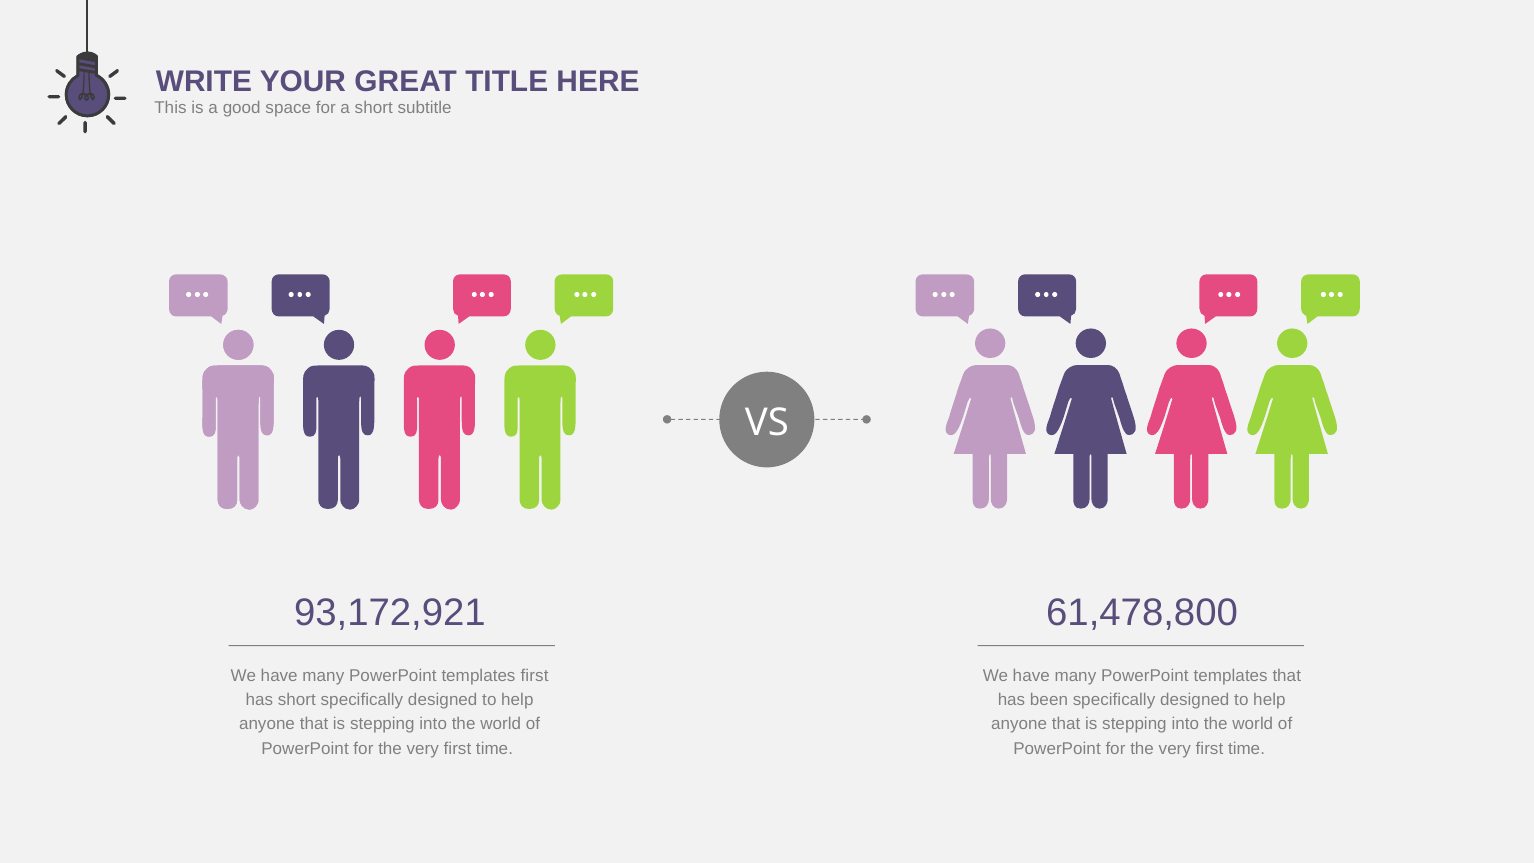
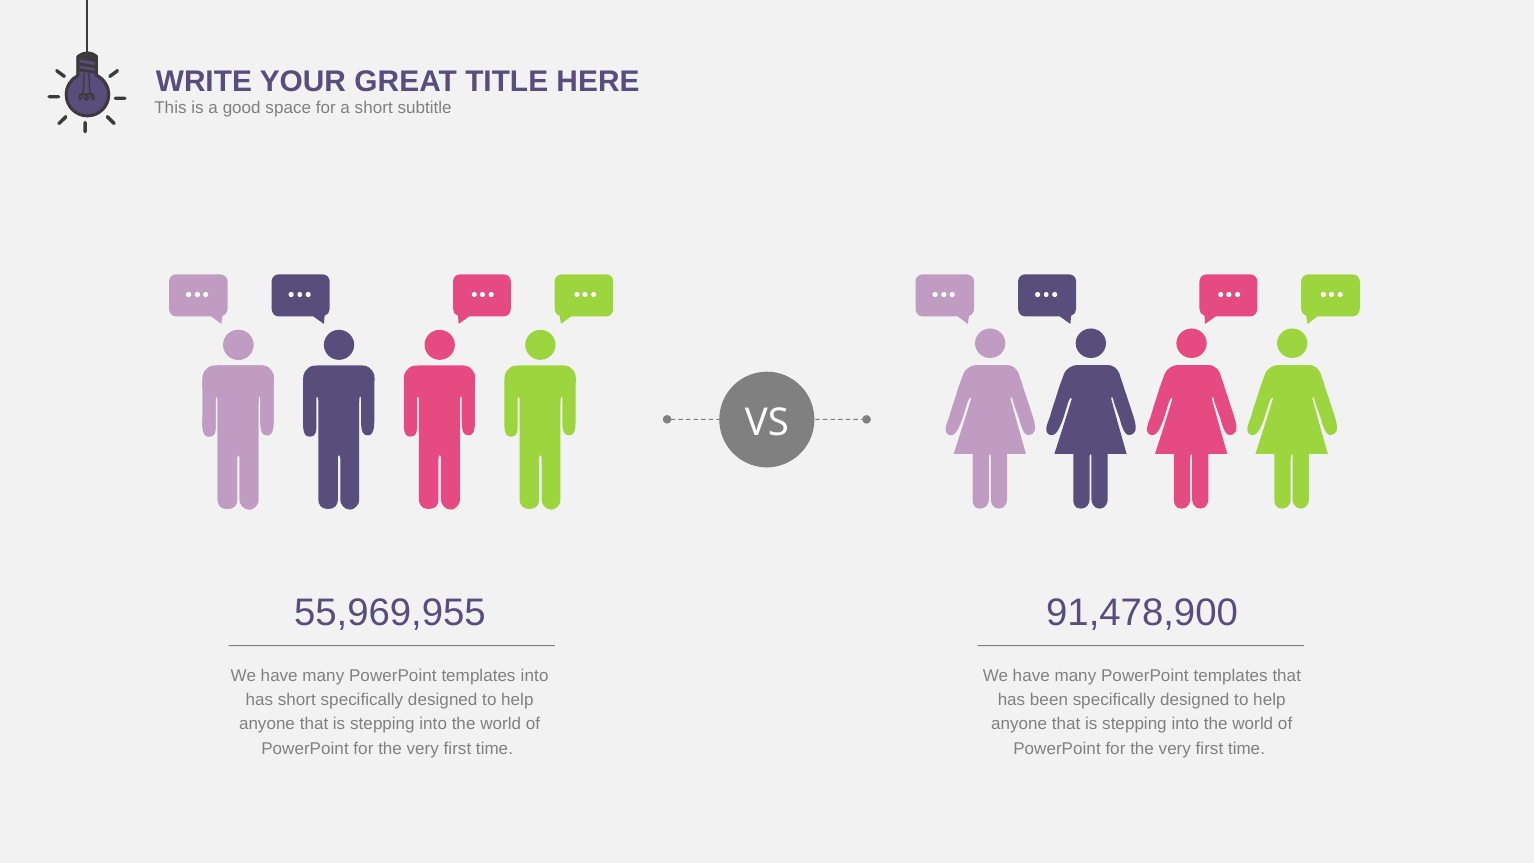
93,172,921: 93,172,921 -> 55,969,955
61,478,800: 61,478,800 -> 91,478,900
templates first: first -> into
